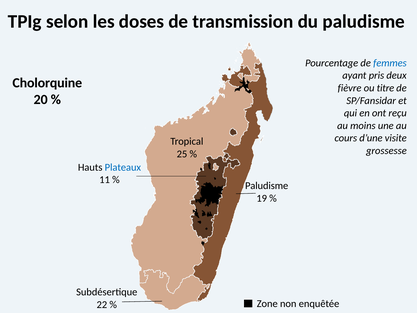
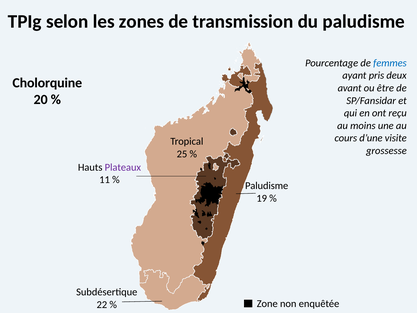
doses: doses -> zones
fièvre: fièvre -> avant
titre: titre -> être
Plateaux colour: blue -> purple
